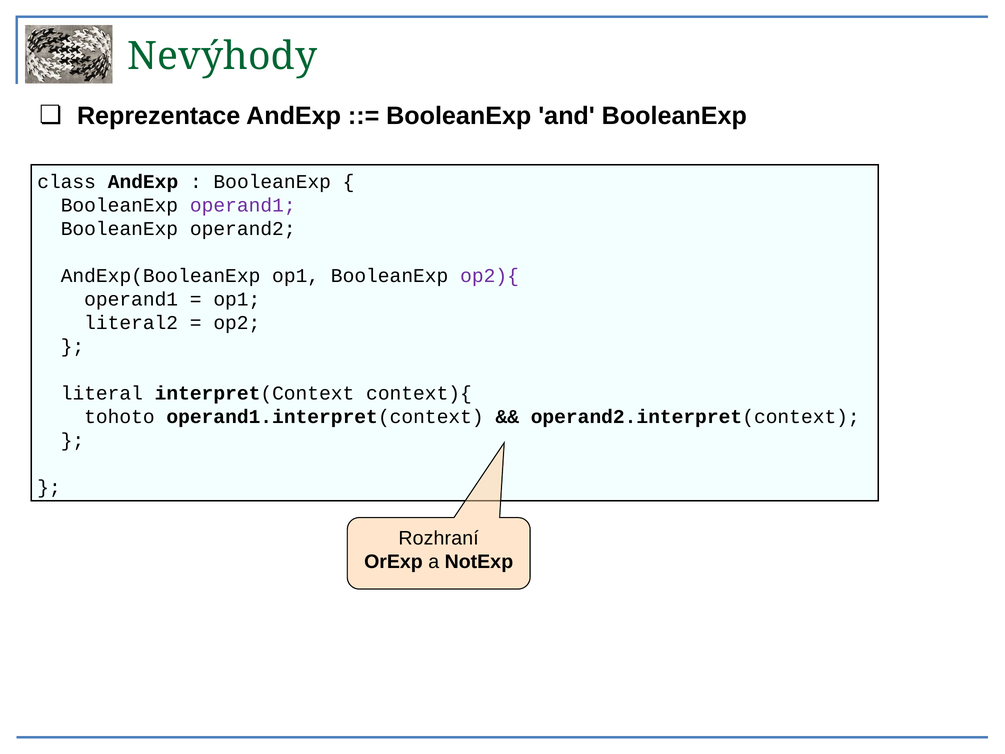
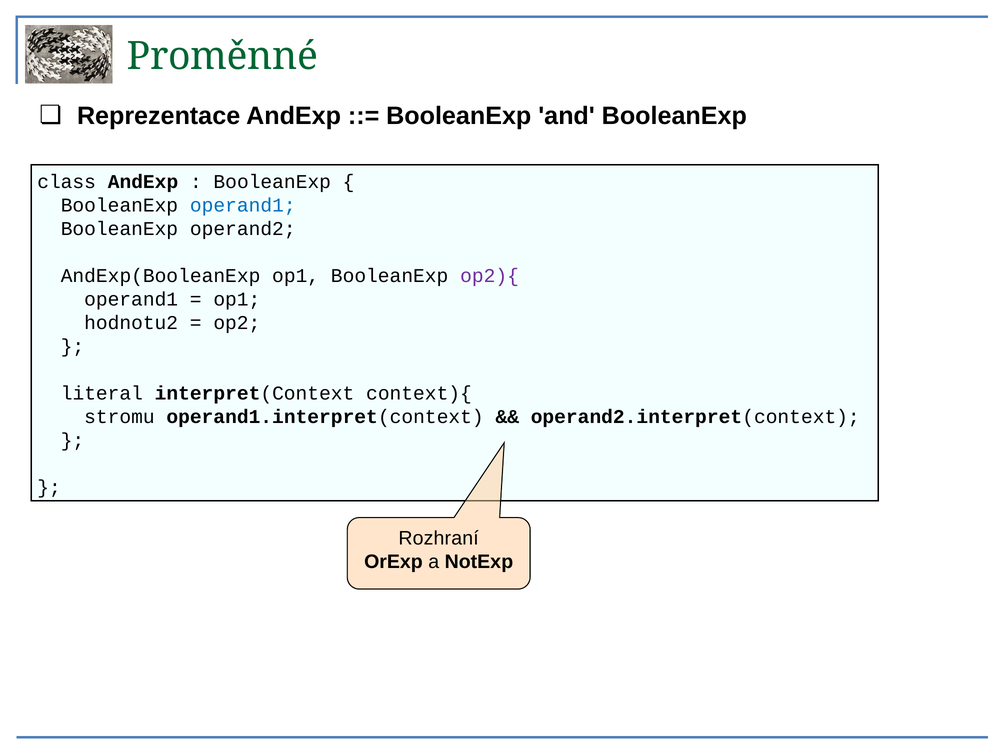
Nevýhody: Nevýhody -> Proměnné
operand1 at (243, 205) colour: purple -> blue
literal2: literal2 -> hodnotu2
tohoto: tohoto -> stromu
